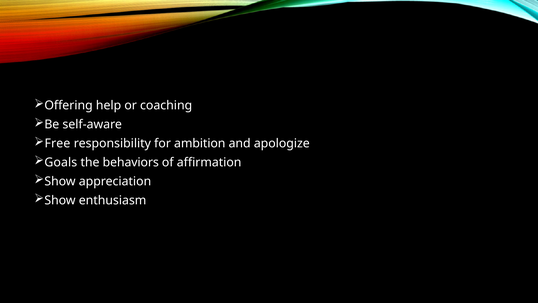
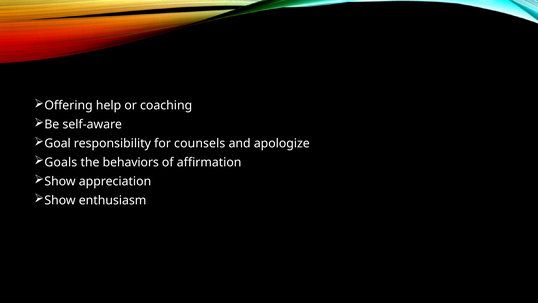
Free: Free -> Goal
ambition: ambition -> counsels
